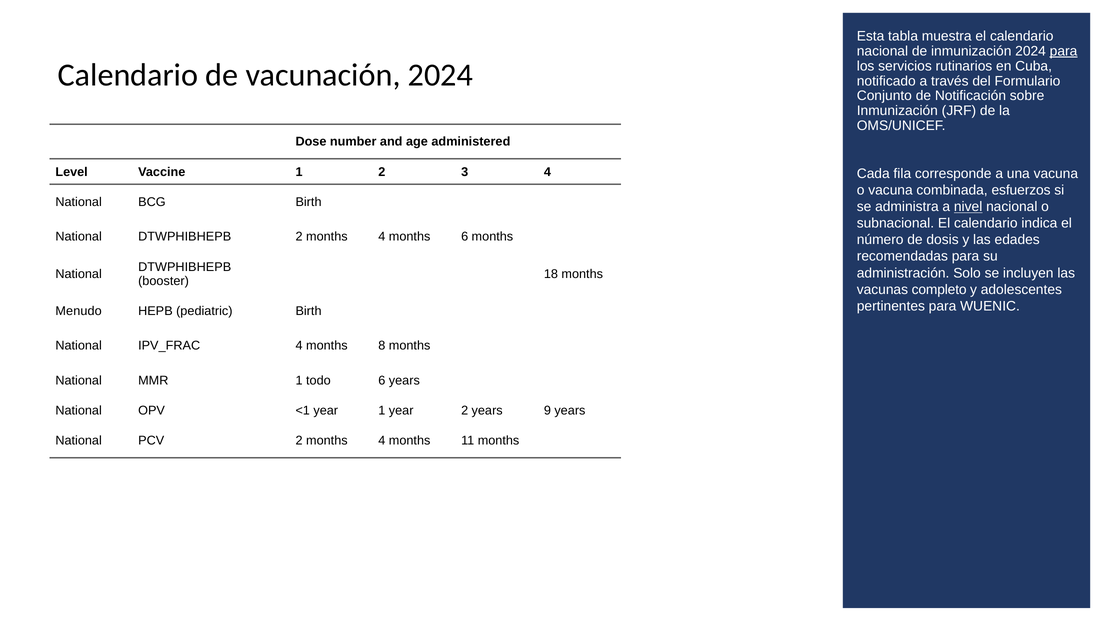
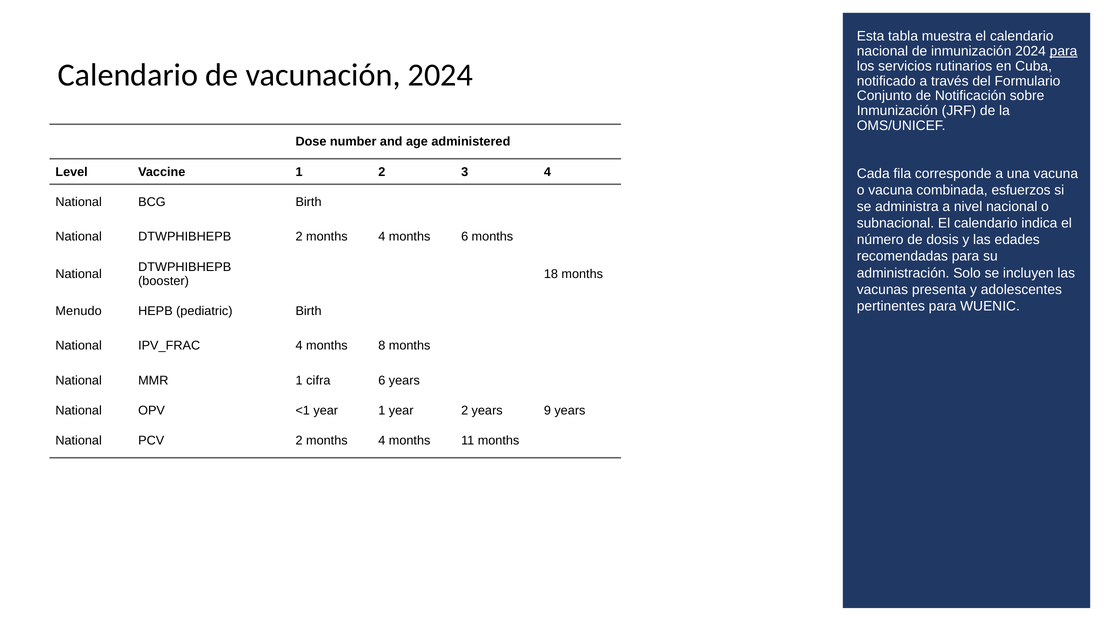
nivel underline: present -> none
completo: completo -> presenta
todo: todo -> cifra
